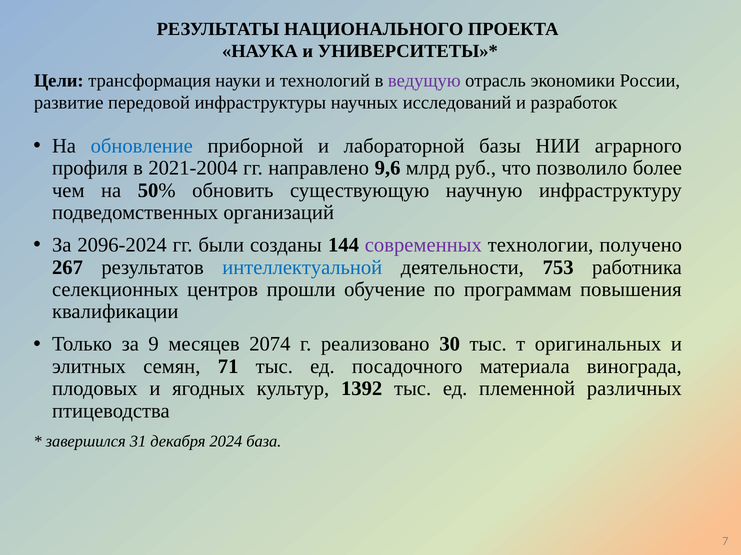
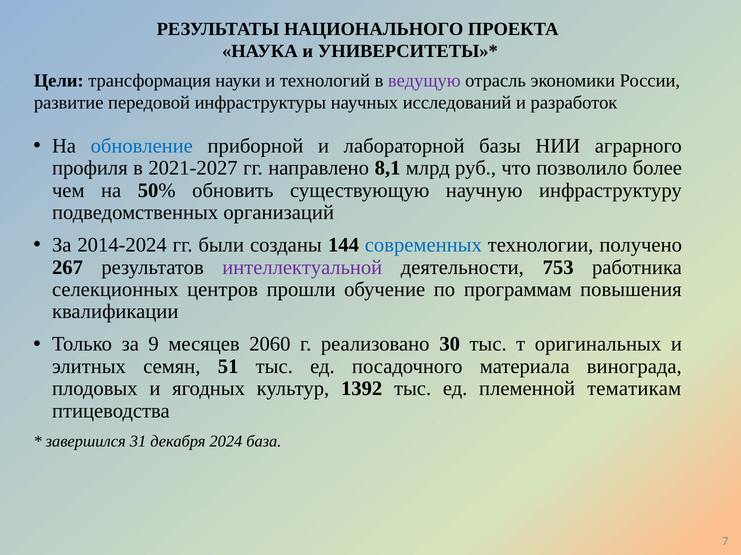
2021-2004: 2021-2004 -> 2021-2027
9,6: 9,6 -> 8,1
2096-2024: 2096-2024 -> 2014-2024
современных colour: purple -> blue
интеллектуальной colour: blue -> purple
2074: 2074 -> 2060
71: 71 -> 51
различных: различных -> тематикам
